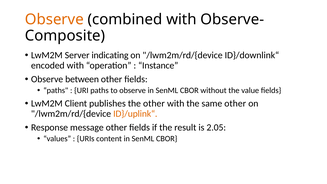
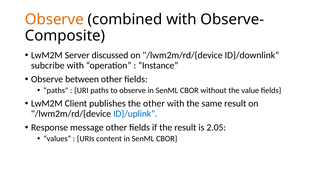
indicating: indicating -> discussed
encoded: encoded -> subcribe
same other: other -> result
ID}/uplink“ colour: orange -> blue
